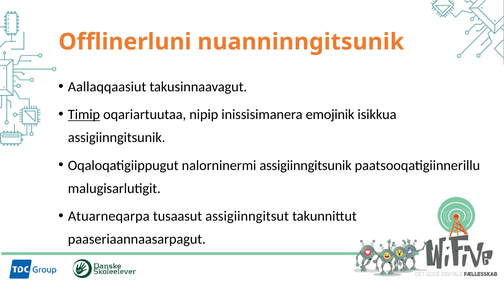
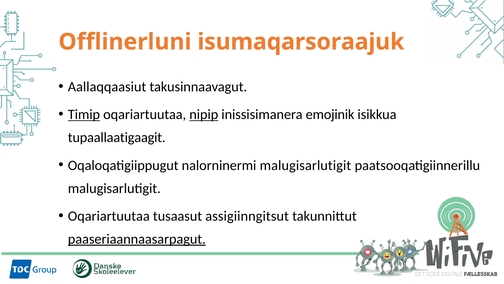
nuanninngitsunik: nuanninngitsunik -> isumaqarsoraajuk
nipip underline: none -> present
assigiinngitsunik at (117, 137): assigiinngitsunik -> tupaallaatigaagit
nalorninermi assigiinngitsunik: assigiinngitsunik -> malugisarlutigit
Atuarneqarpa at (109, 216): Atuarneqarpa -> Oqariartuutaa
paaseriaannaasarpagut underline: none -> present
